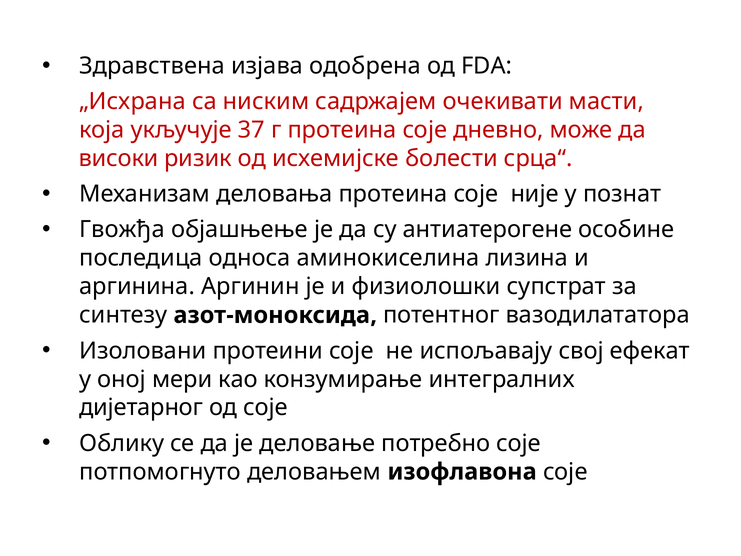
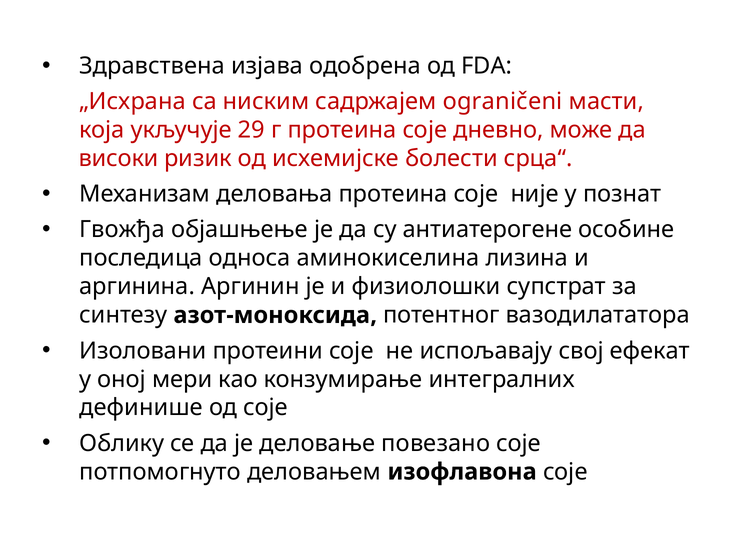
очекивати: очекивати -> ograničeni
37: 37 -> 29
дијетарног: дијетарног -> дефинише
потребно: потребно -> повезано
